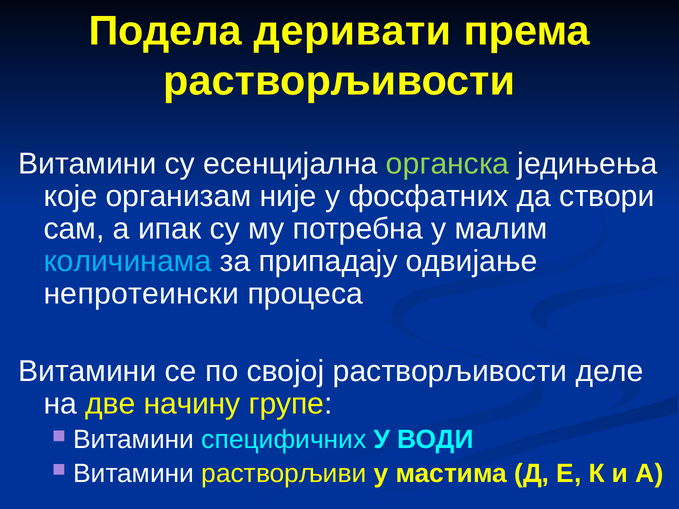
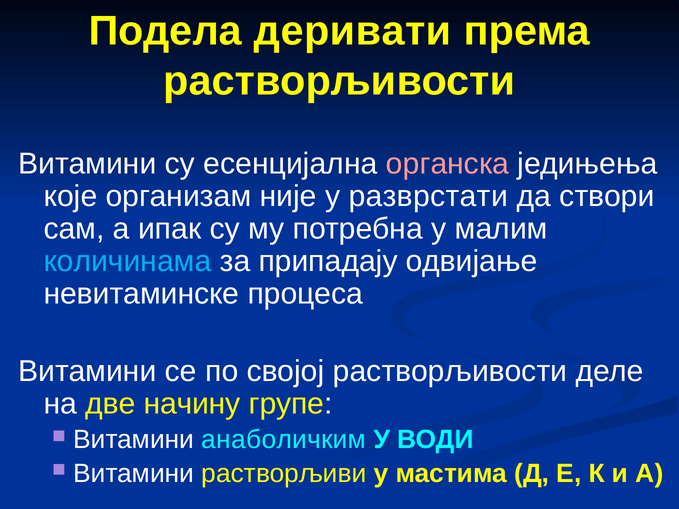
органска colour: light green -> pink
фосфатних: фосфатних -> разврстати
непротеински: непротеински -> невитаминске
специфичних: специфичних -> анаболичким
